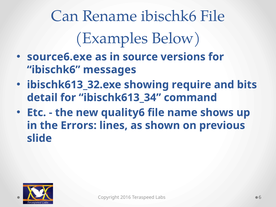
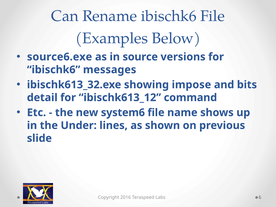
require: require -> impose
ibischk613_34: ibischk613_34 -> ibischk613_12
quality6: quality6 -> system6
Errors: Errors -> Under
